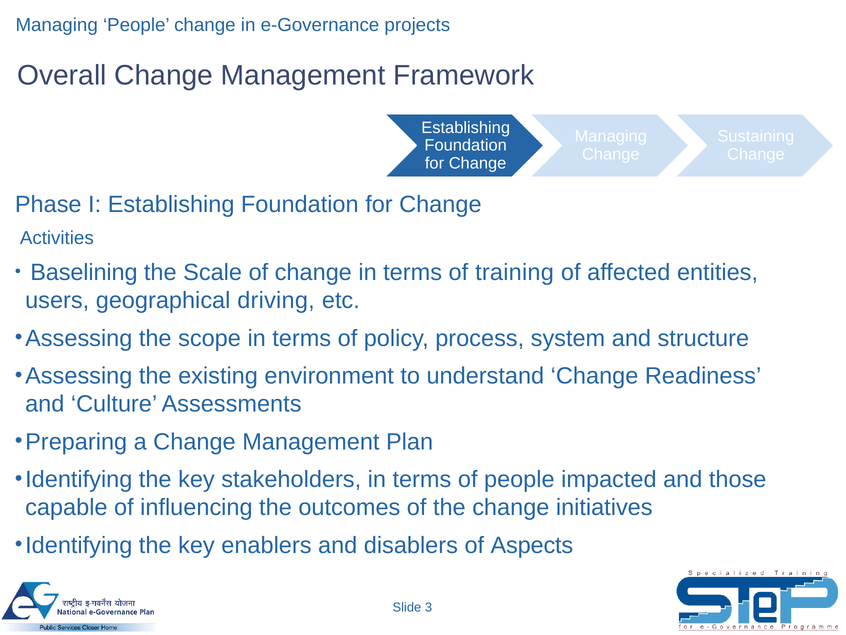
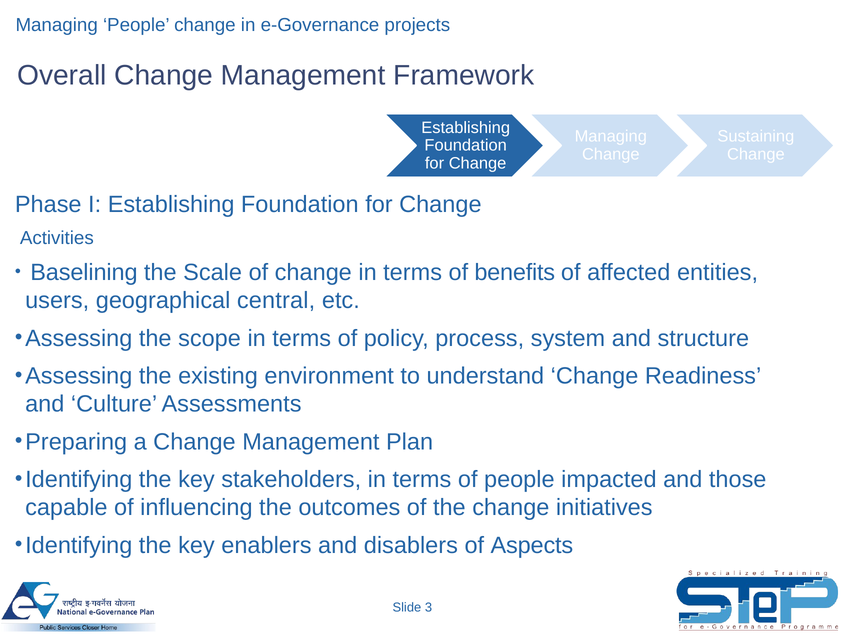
training: training -> benefits
driving: driving -> central
